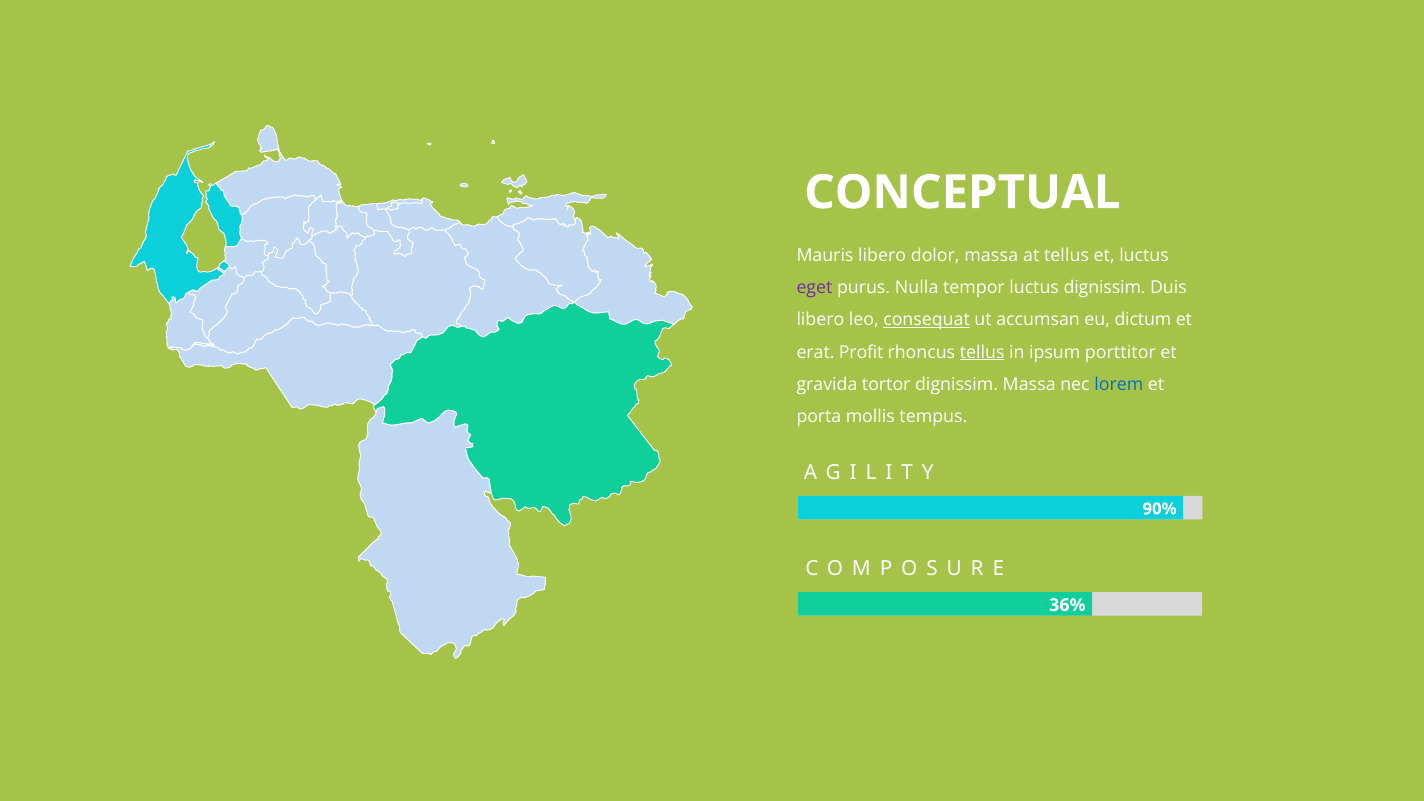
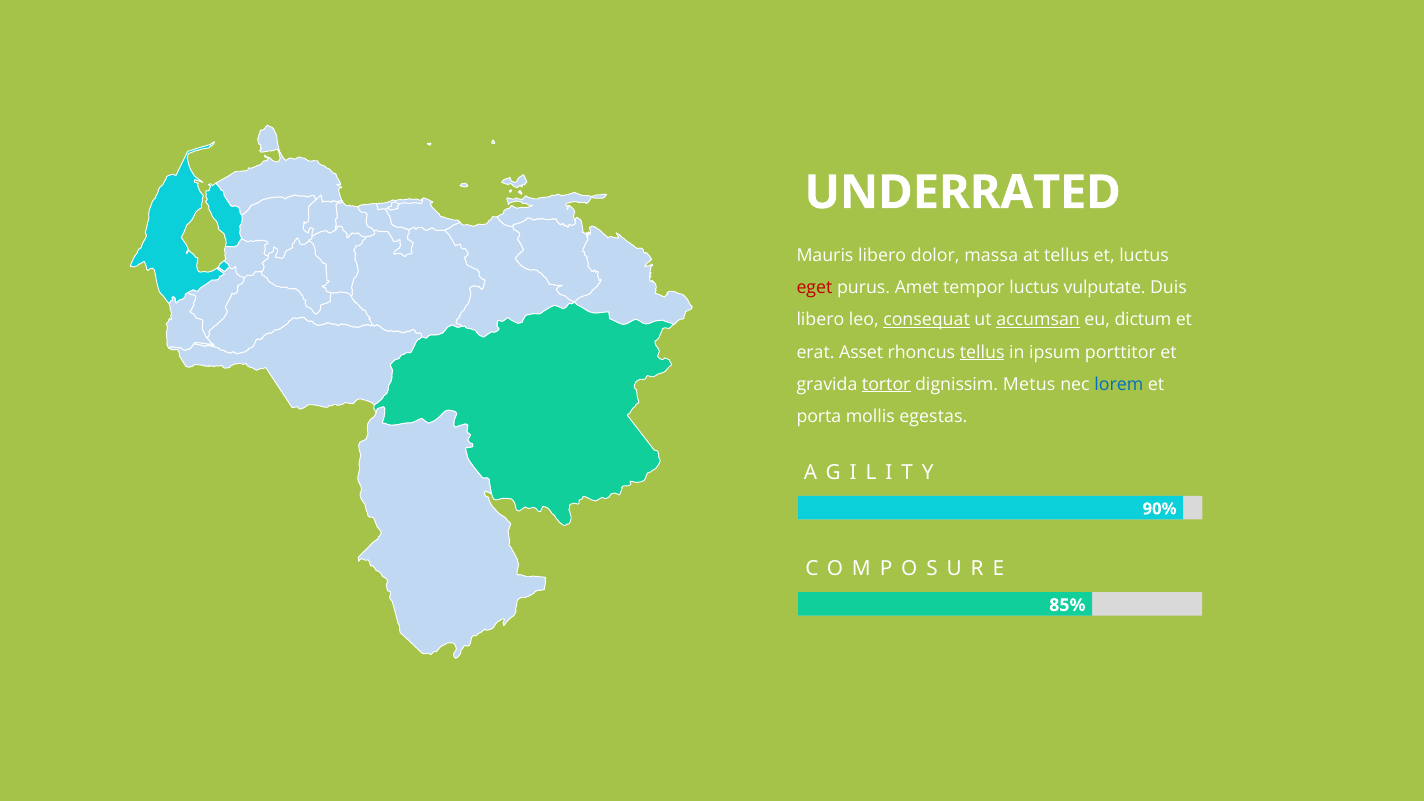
CONCEPTUAL: CONCEPTUAL -> UNDERRATED
eget colour: purple -> red
Nulla: Nulla -> Amet
luctus dignissim: dignissim -> vulputate
accumsan underline: none -> present
Profit: Profit -> Asset
tortor underline: none -> present
dignissim Massa: Massa -> Metus
tempus: tempus -> egestas
36%: 36% -> 85%
